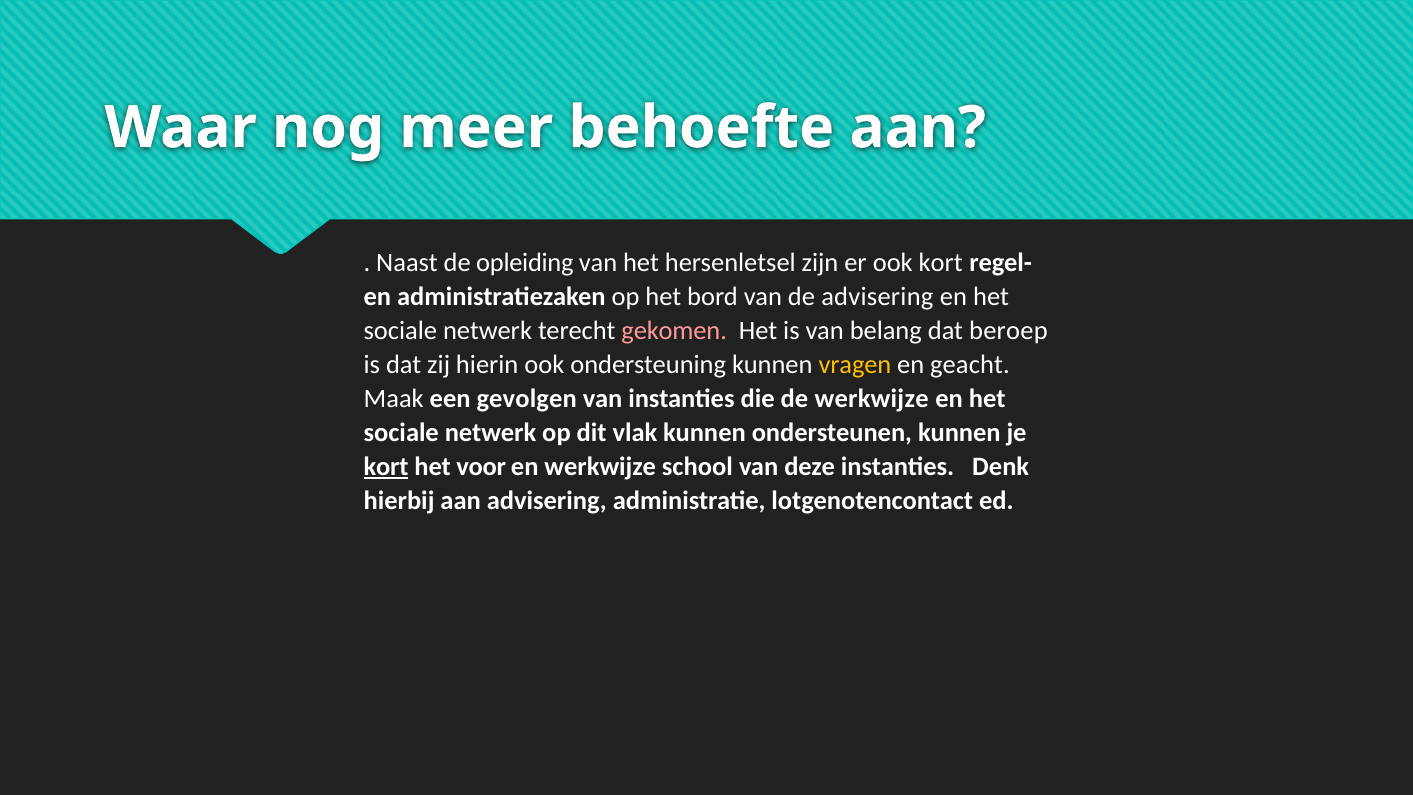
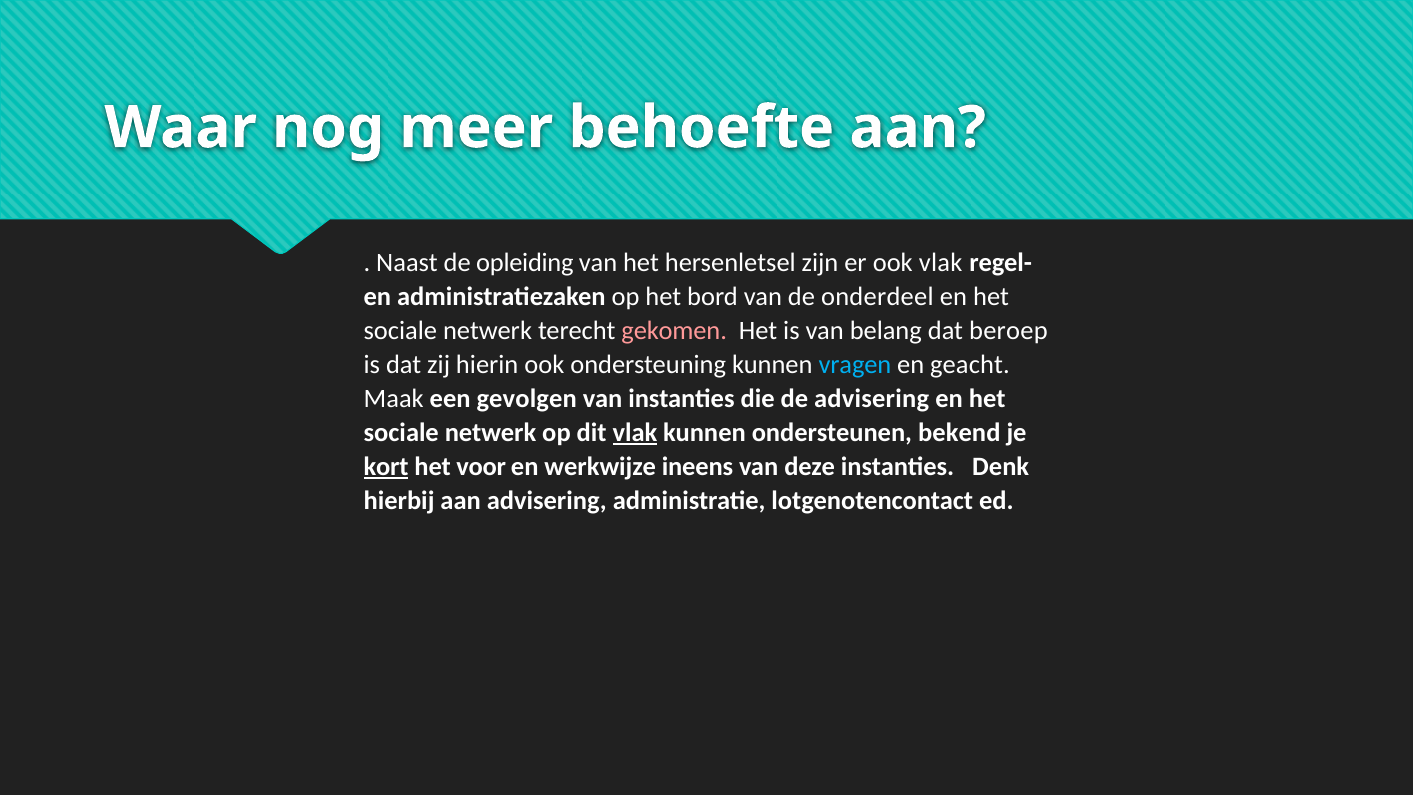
ook kort: kort -> vlak
de advisering: advisering -> onderdeel
vragen colour: yellow -> light blue
de werkwijze: werkwijze -> advisering
vlak at (635, 433) underline: none -> present
ondersteunen kunnen: kunnen -> bekend
school: school -> ineens
